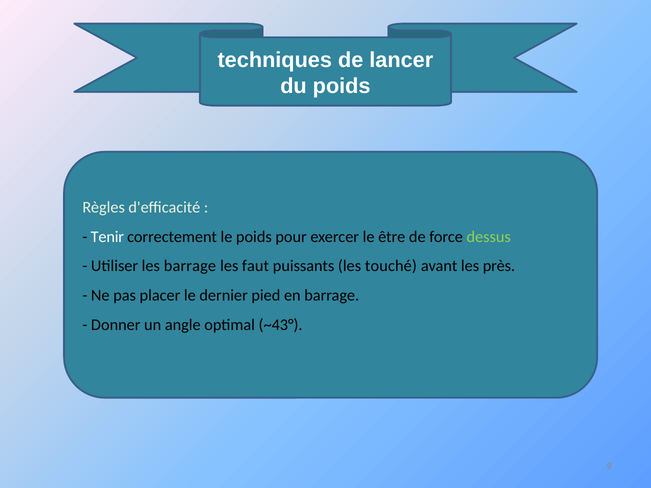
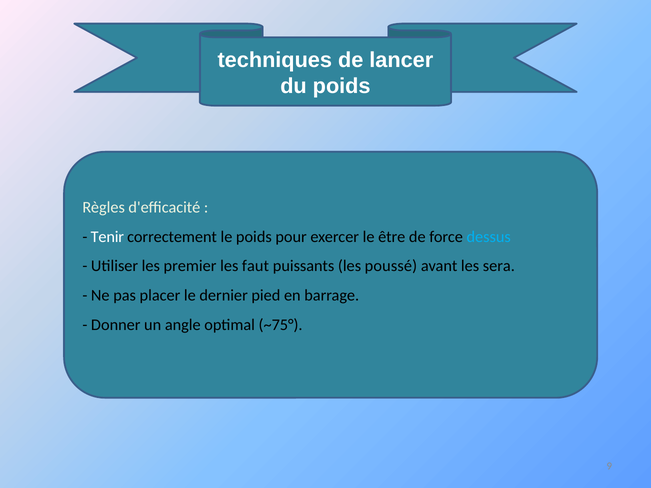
dessus colour: light green -> light blue
les barrage: barrage -> premier
touché: touché -> poussé
près: près -> sera
~43°: ~43° -> ~75°
